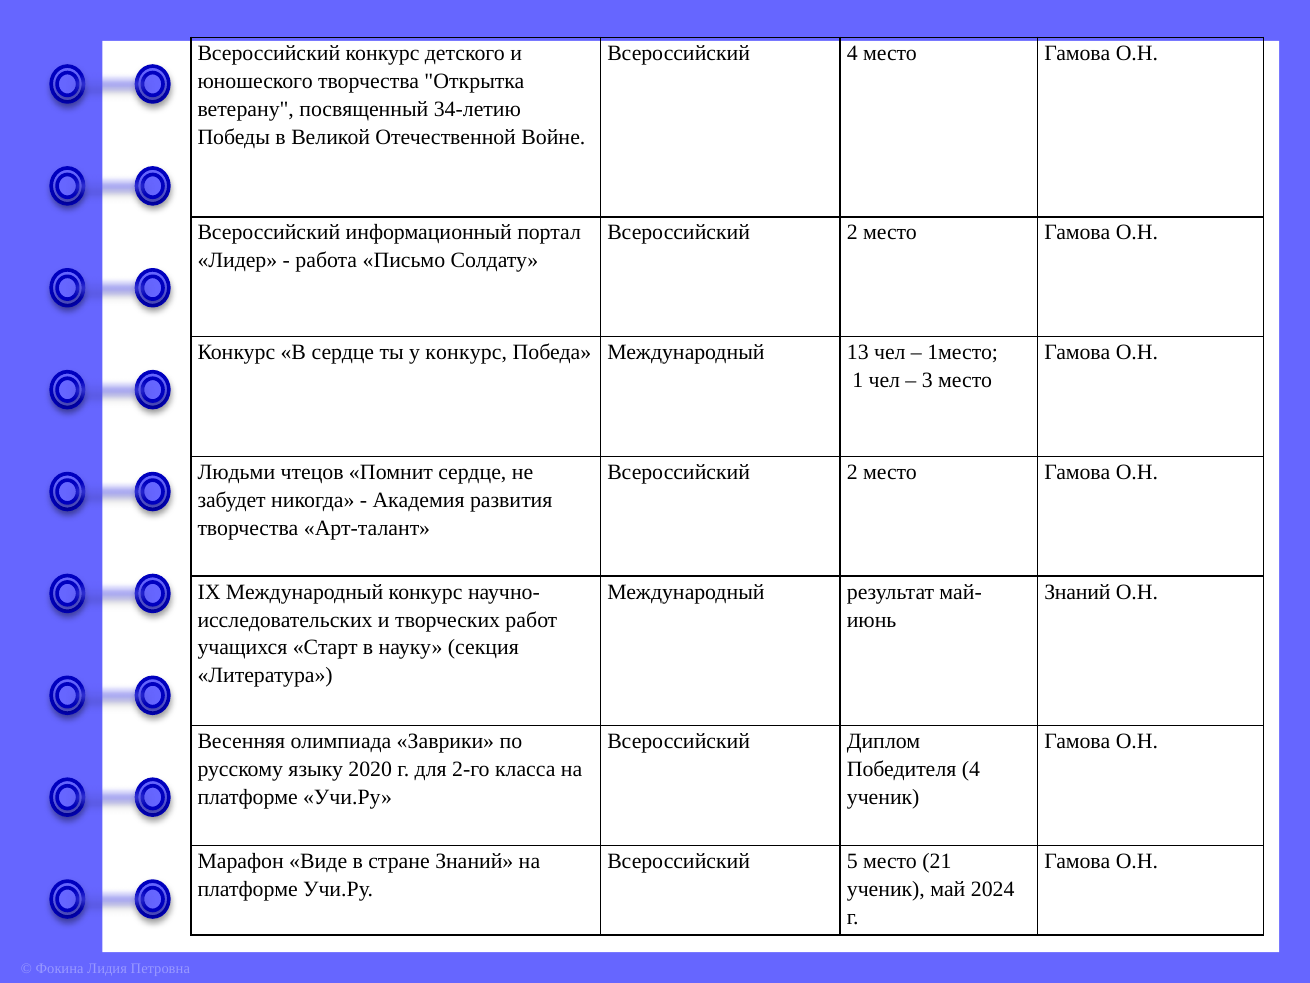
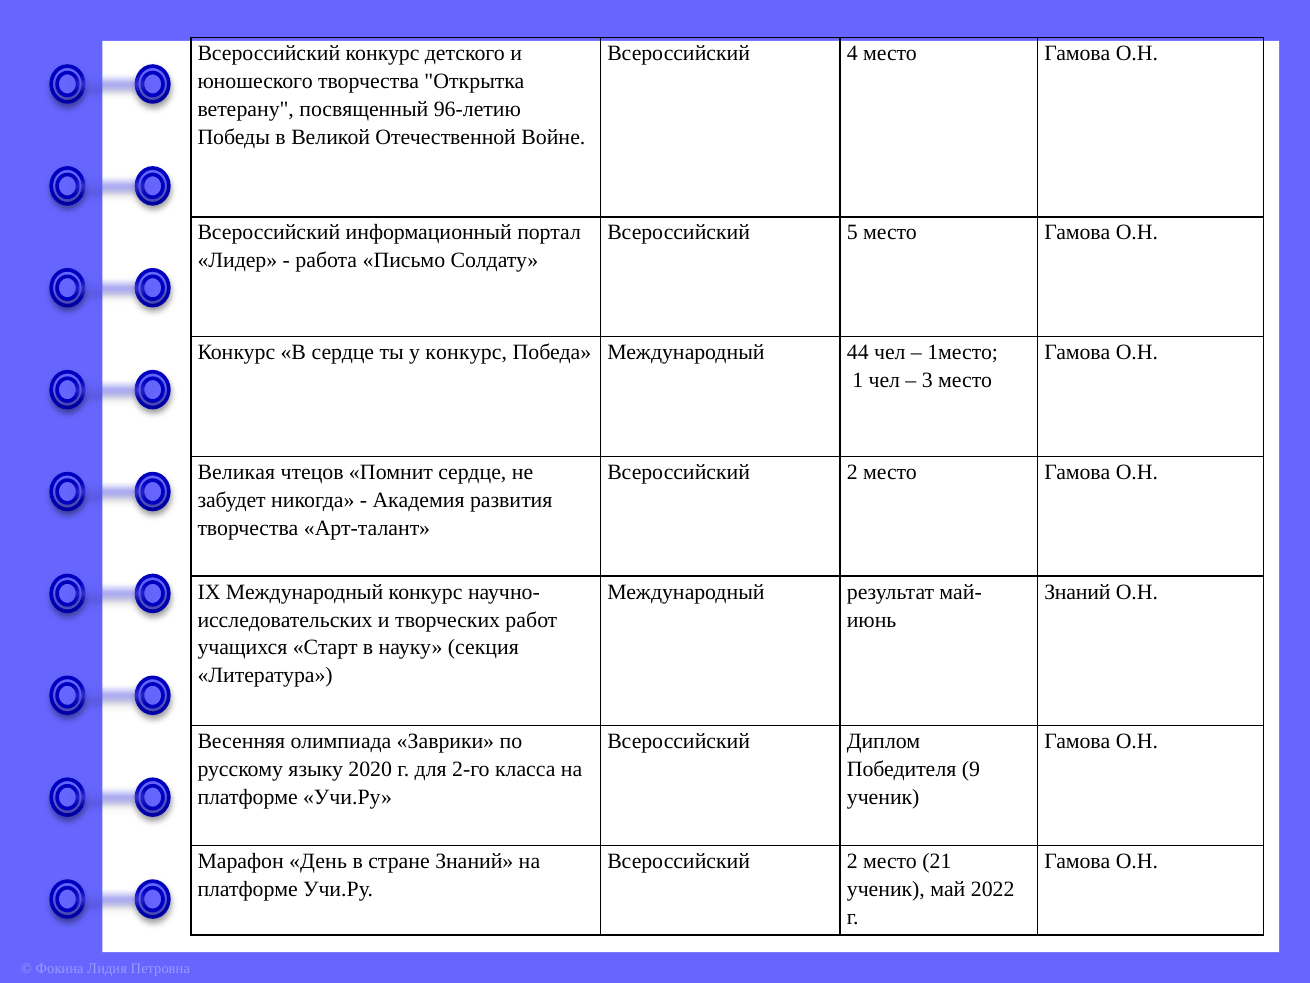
34-летию: 34-летию -> 96-летию
2 at (852, 233): 2 -> 5
13: 13 -> 44
Людьми: Людьми -> Великая
Победителя 4: 4 -> 9
Виде: Виде -> День
5 at (852, 861): 5 -> 2
2024: 2024 -> 2022
